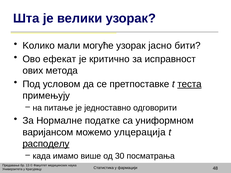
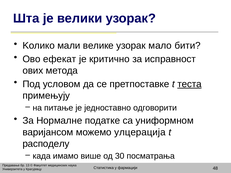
могуће: могуће -> велике
јасно: јасно -> мало
расподелу underline: present -> none
